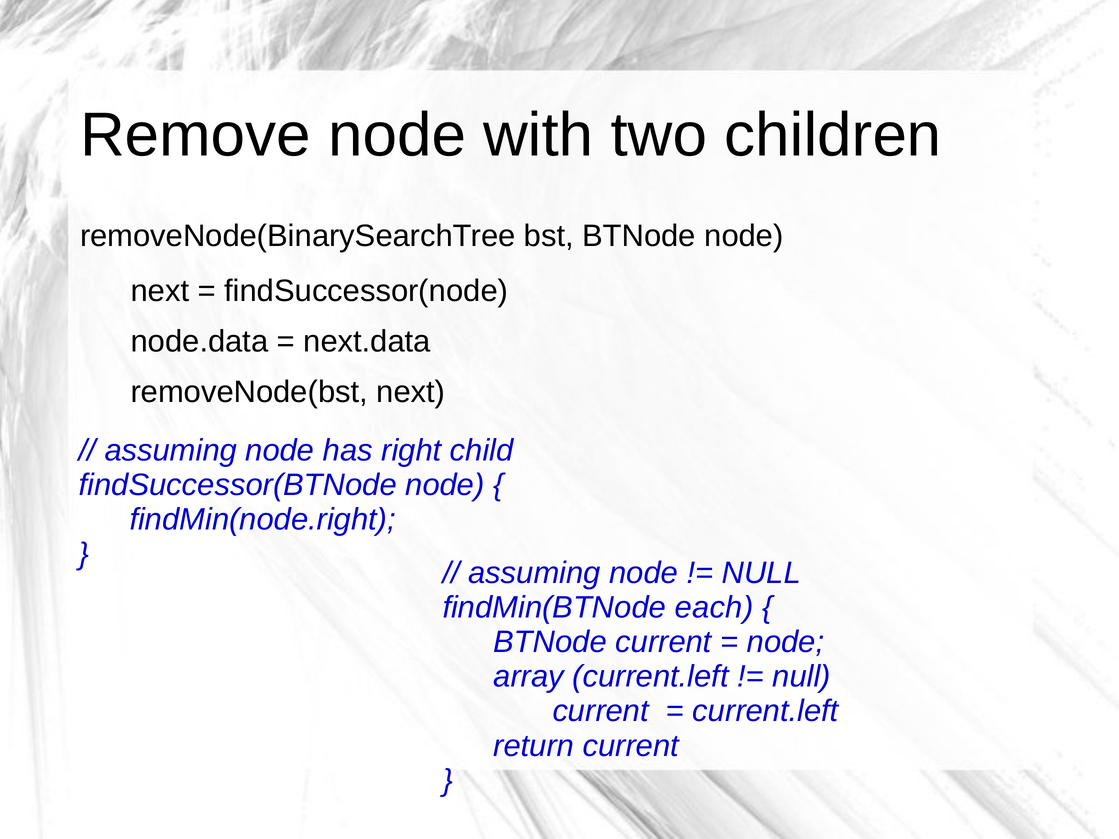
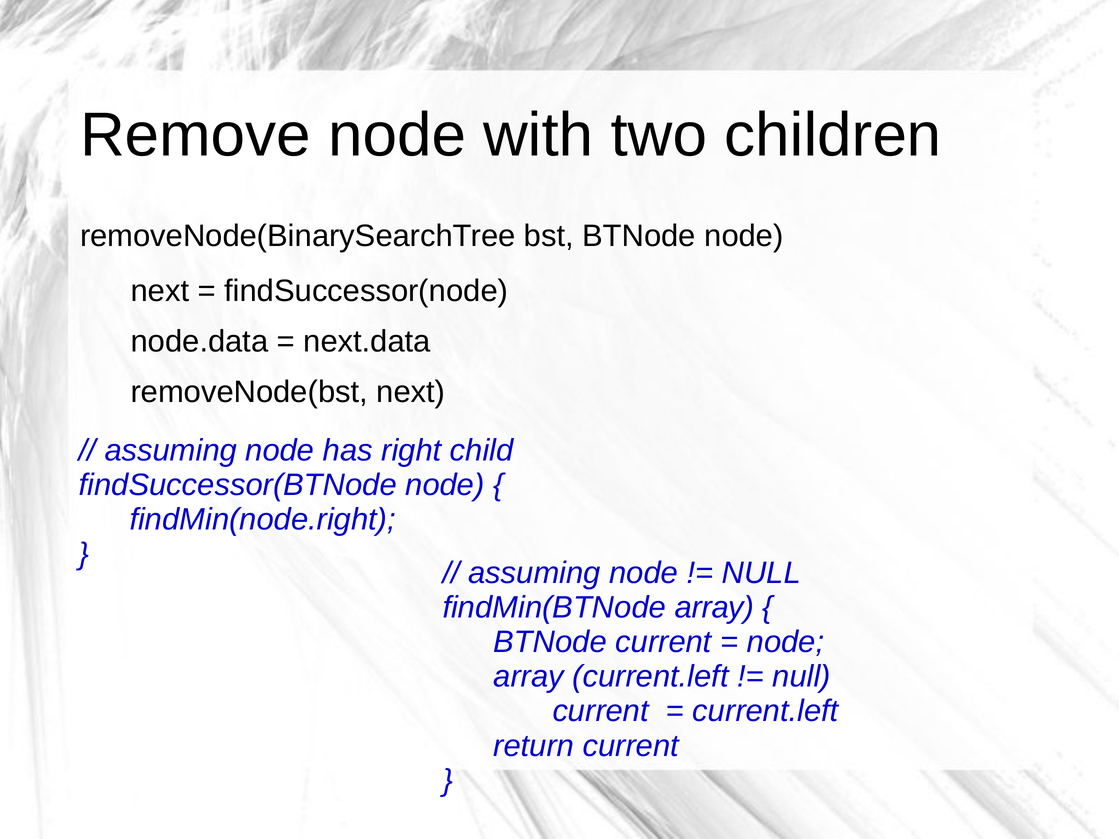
findMin(BTNode each: each -> array
